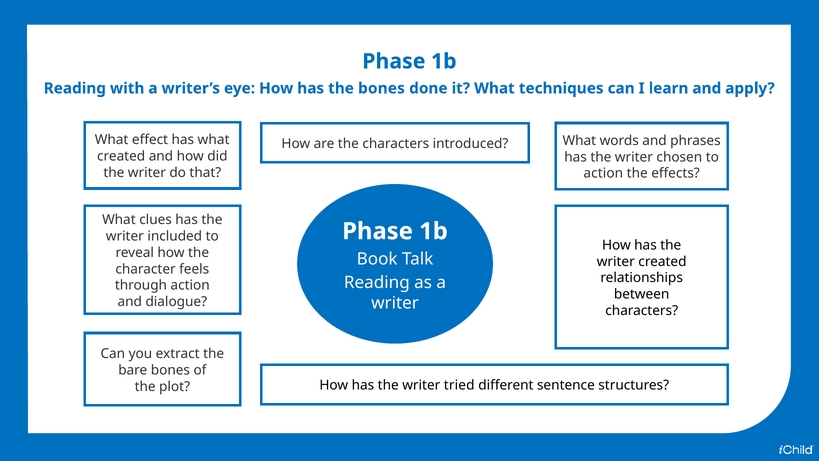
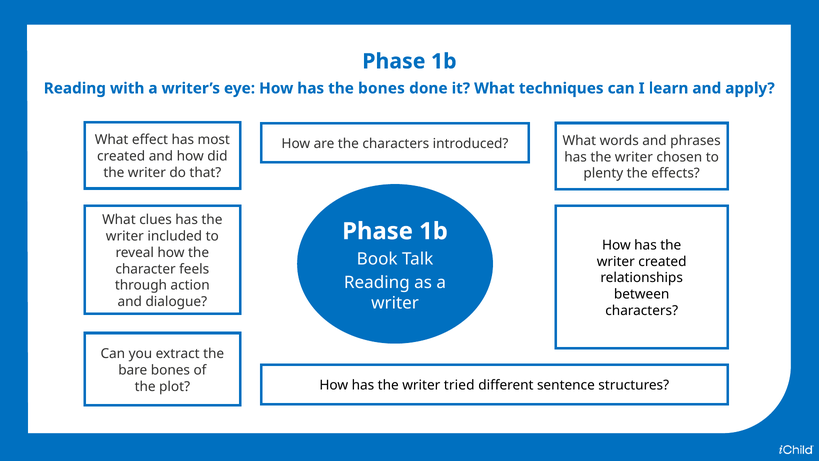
has what: what -> most
action at (603, 173): action -> plenty
